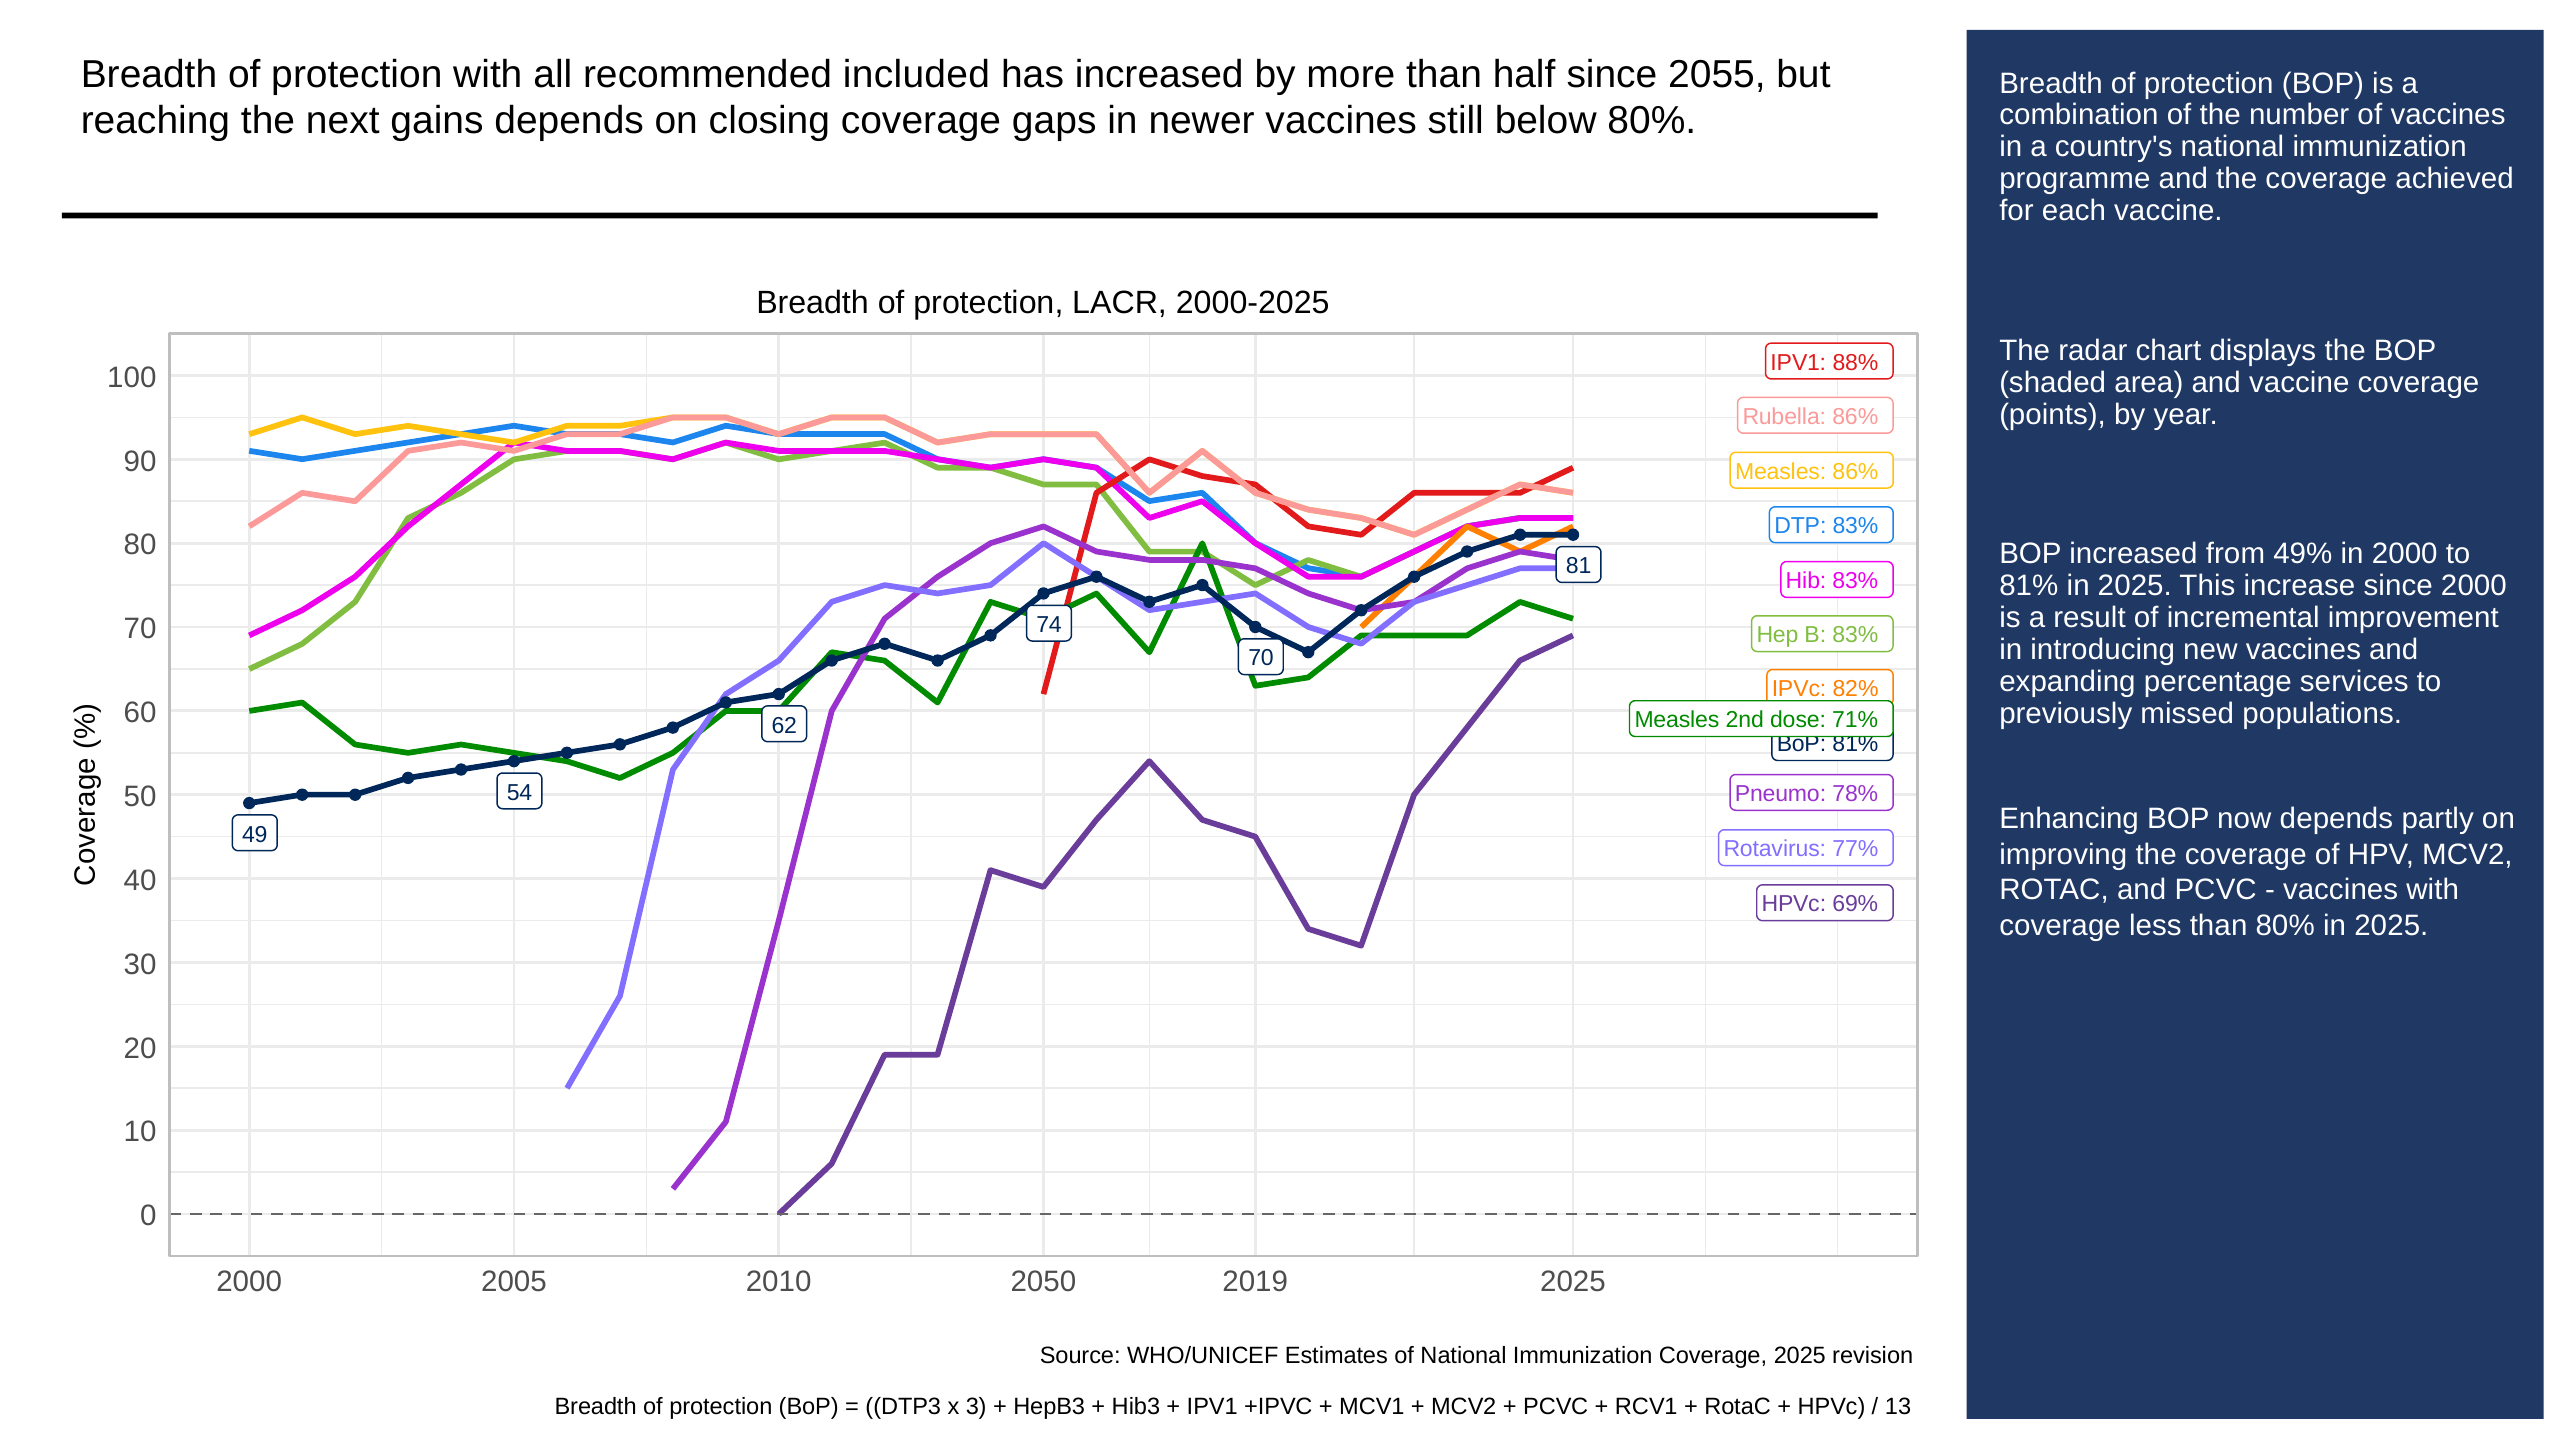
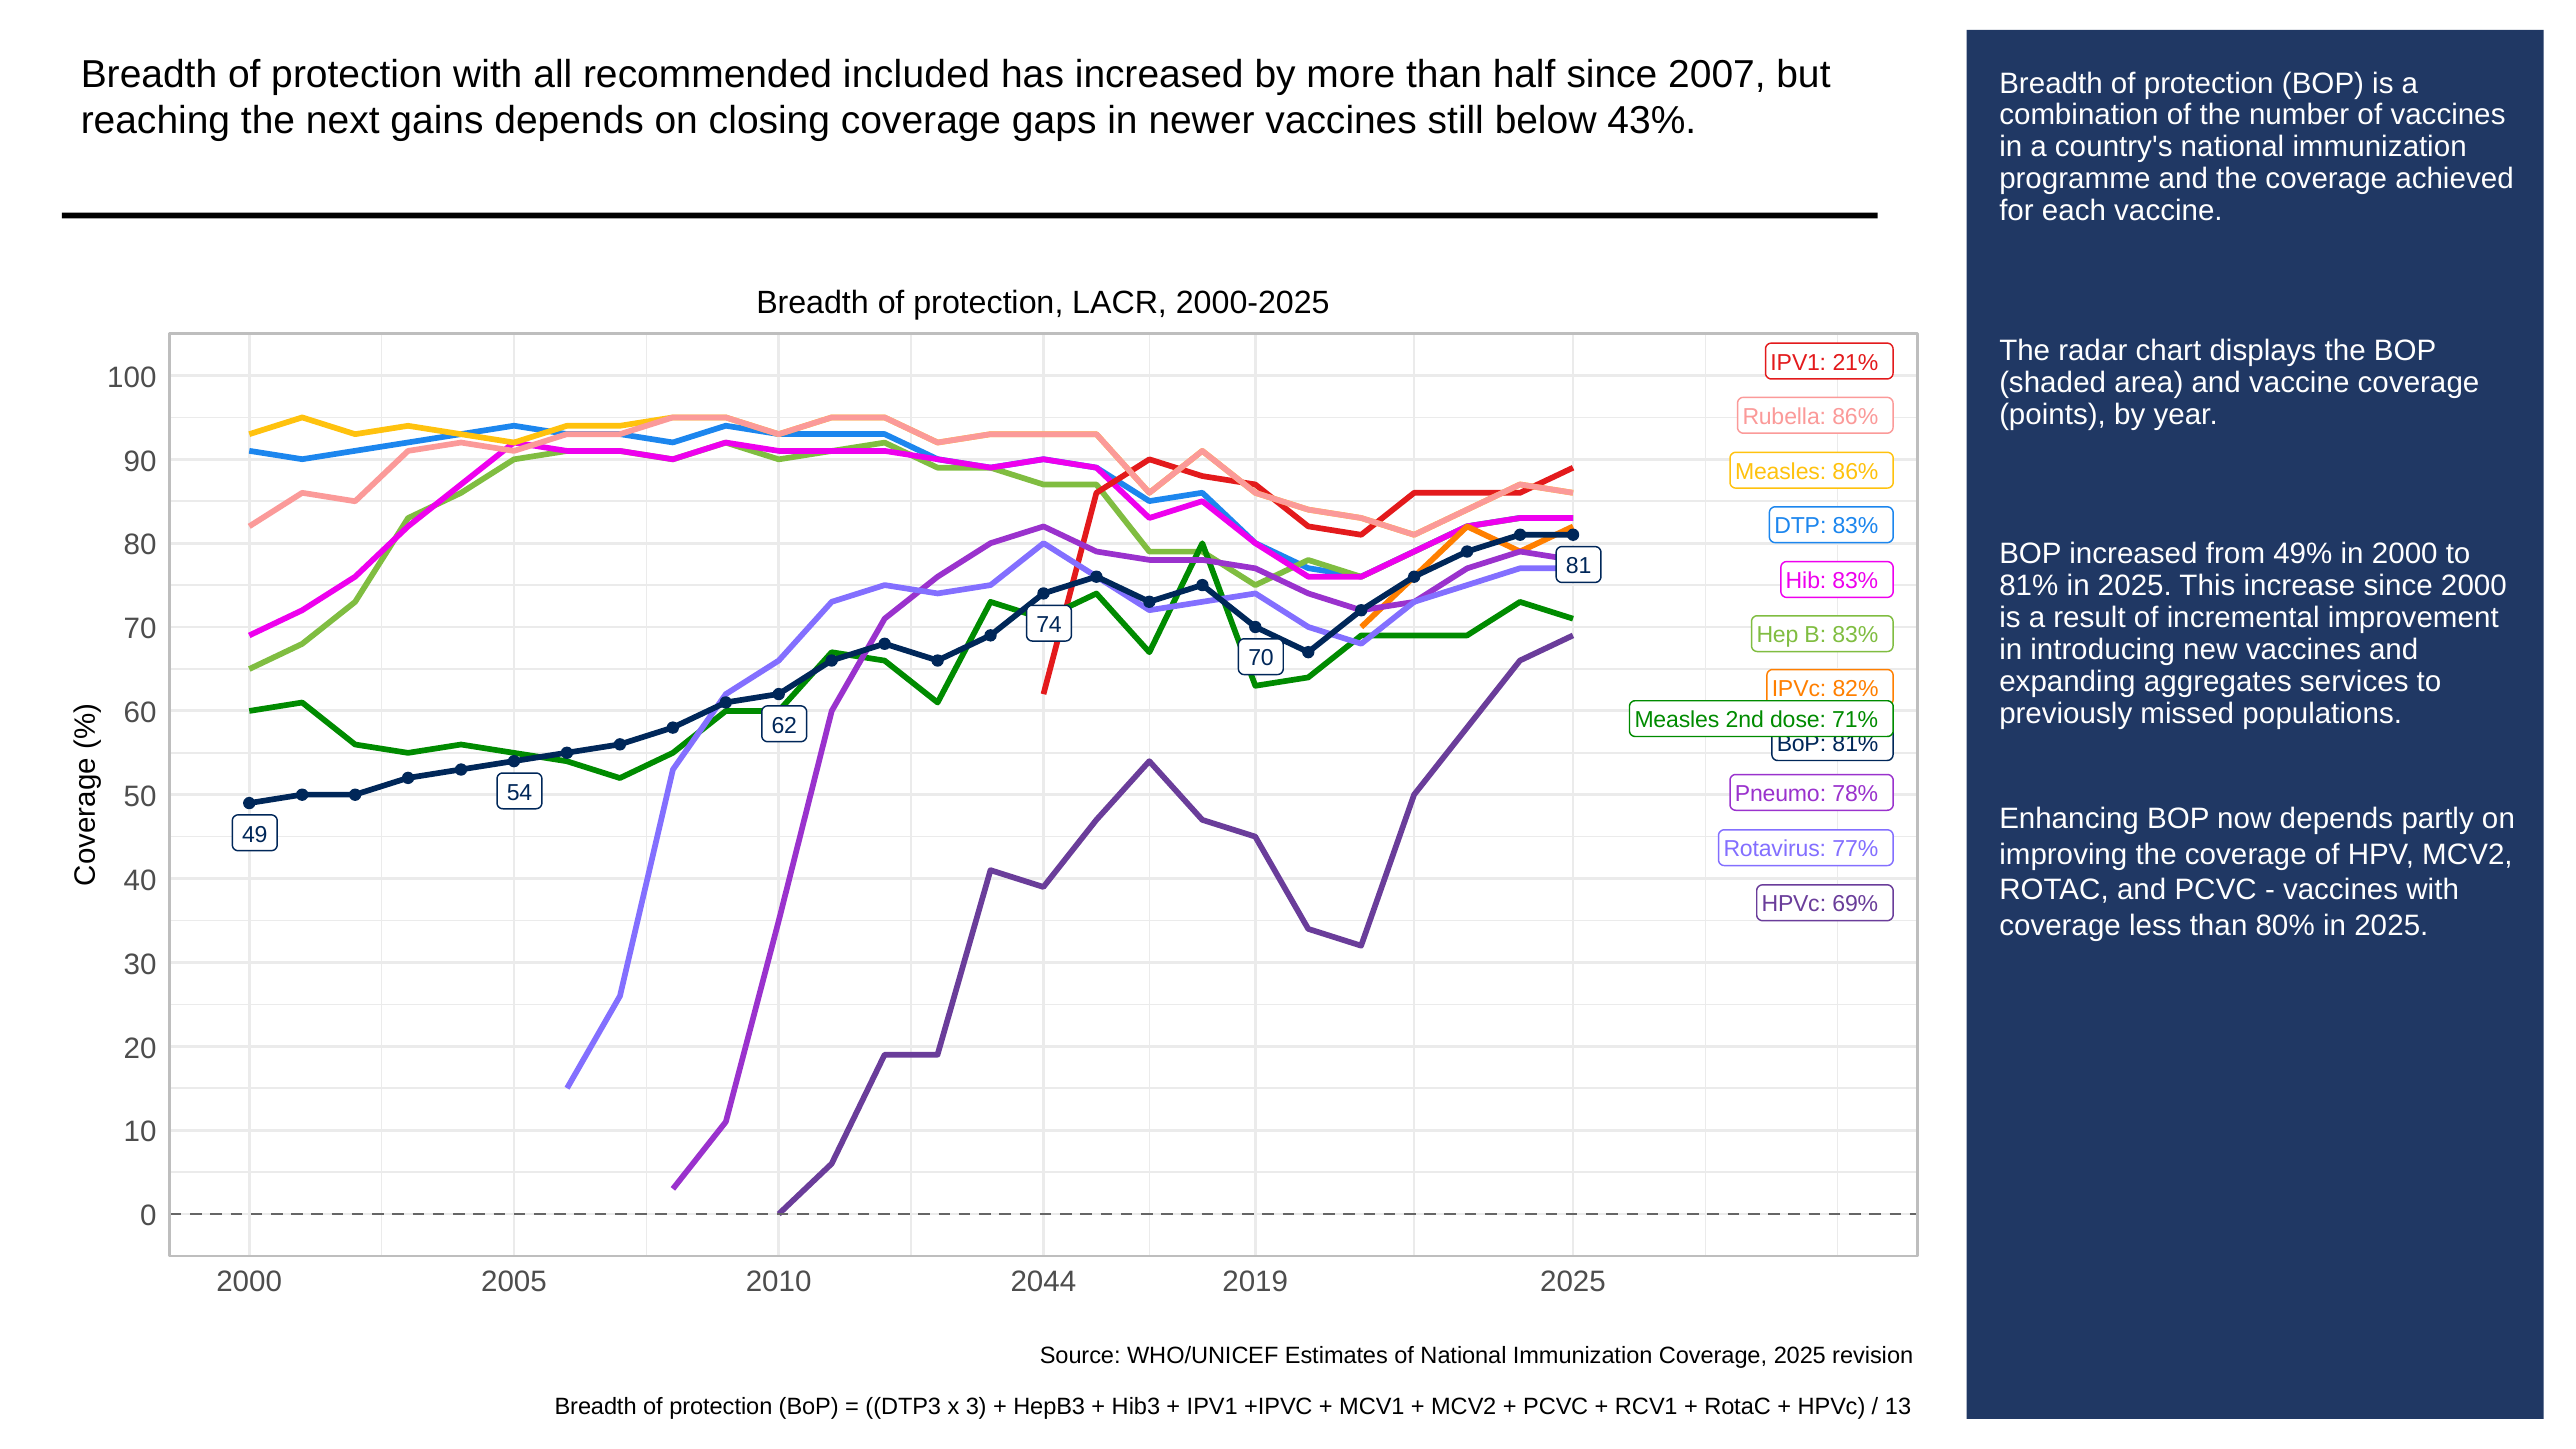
2055: 2055 -> 2007
below 80%: 80% -> 43%
88%: 88% -> 21%
percentage: percentage -> aggregates
2050: 2050 -> 2044
